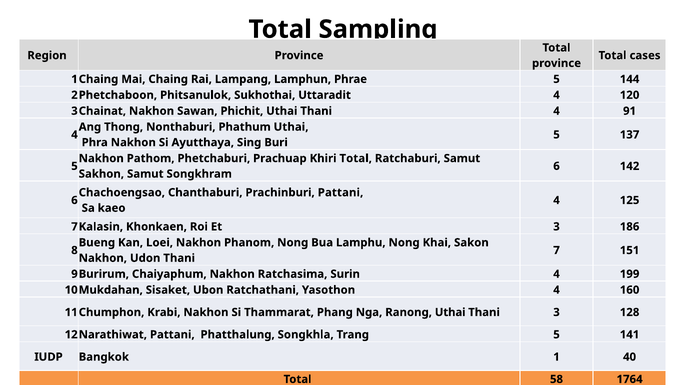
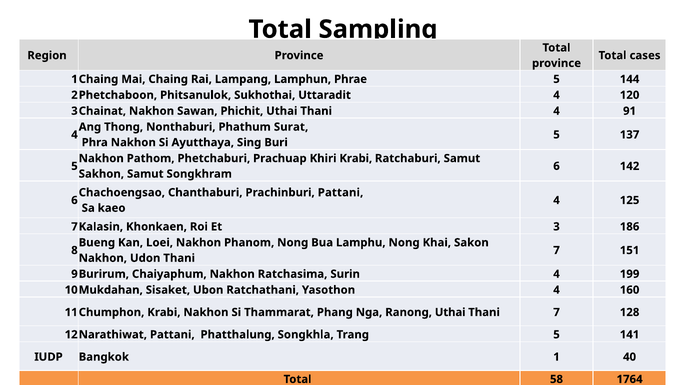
Phathum Uthai: Uthai -> Surat
Khiri Total: Total -> Krabi
3 at (557, 313): 3 -> 7
